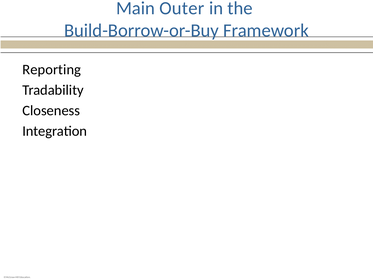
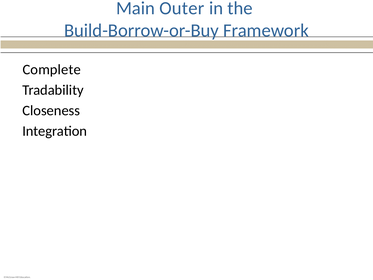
Reporting: Reporting -> Complete
